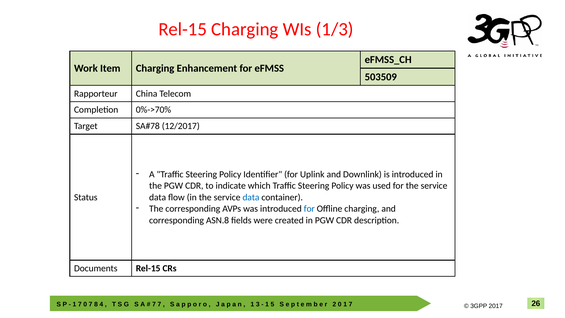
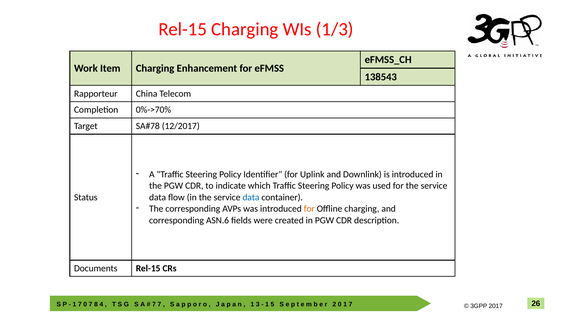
503509: 503509 -> 138543
for at (309, 209) colour: blue -> orange
ASN.8: ASN.8 -> ASN.6
